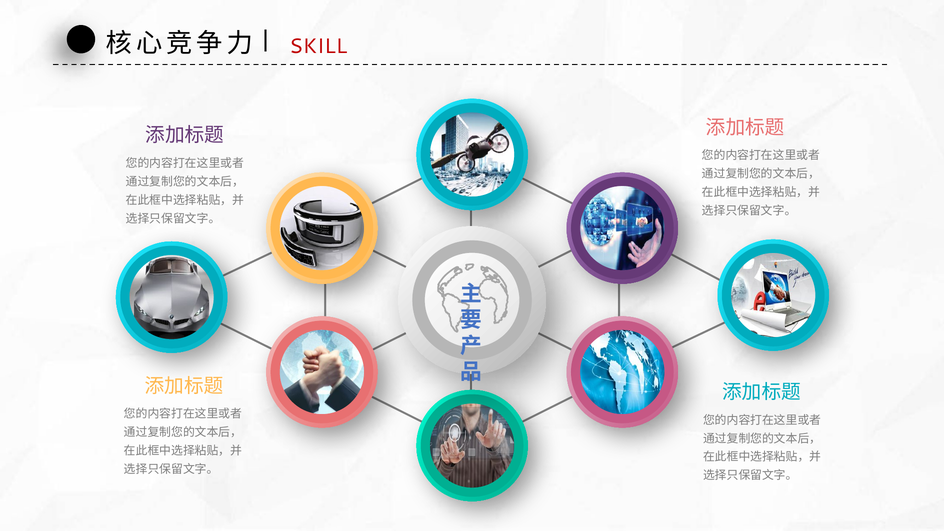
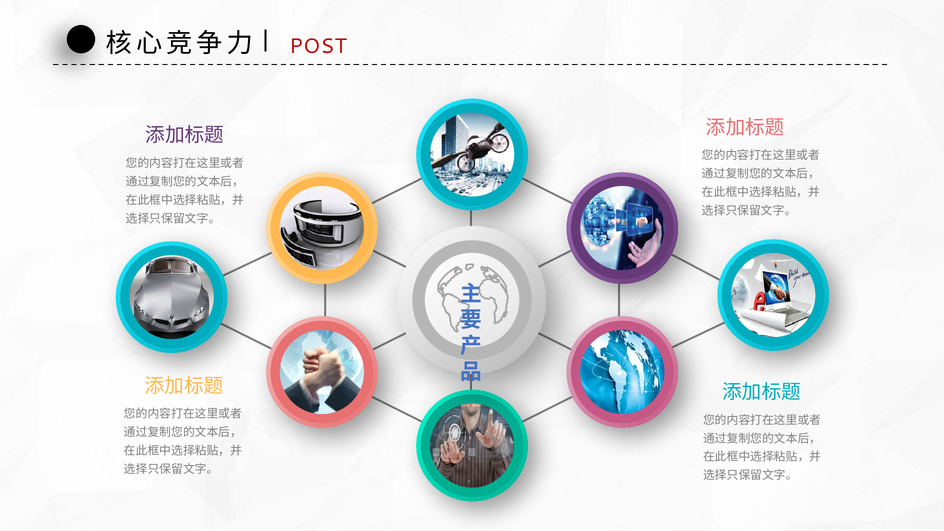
SKILL: SKILL -> POST
